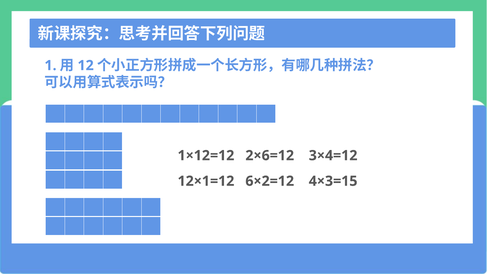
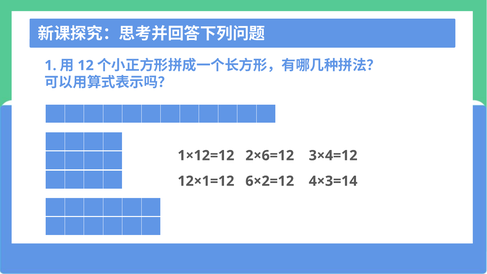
4×3=15: 4×3=15 -> 4×3=14
